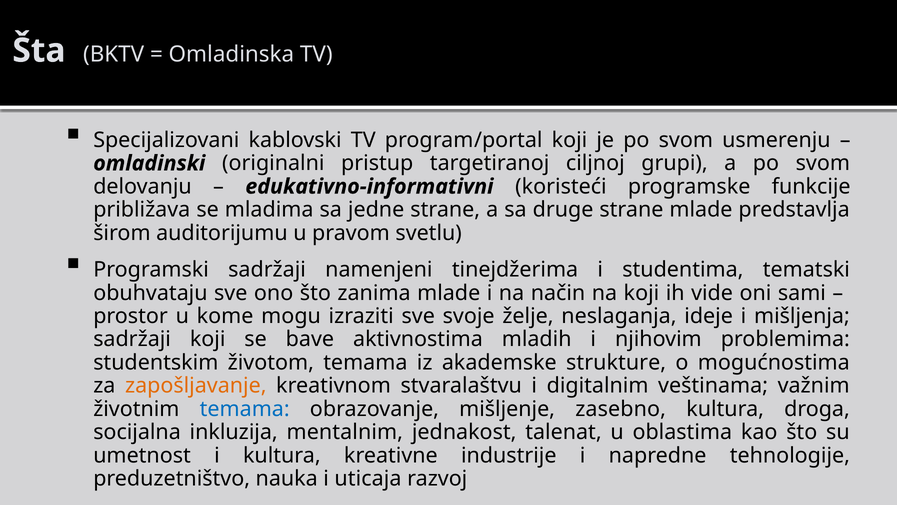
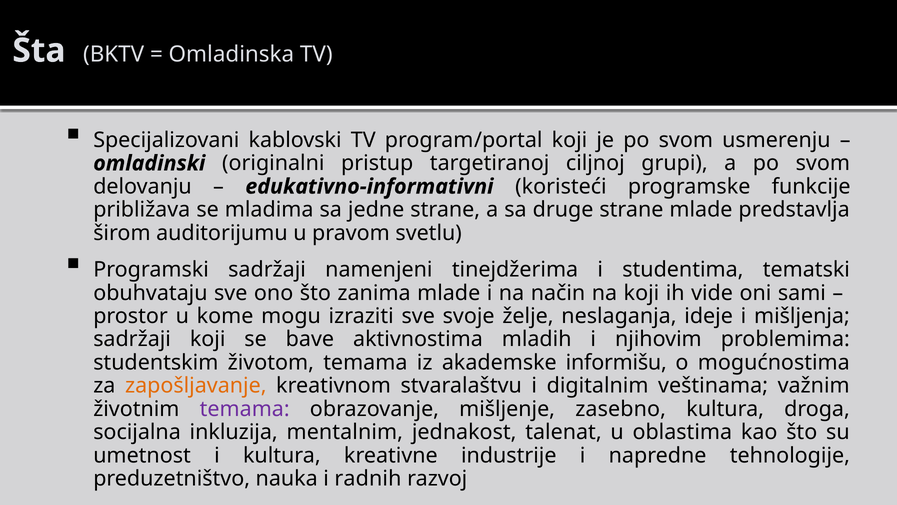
strukture: strukture -> informišu
temama at (245, 409) colour: blue -> purple
uticaja: uticaja -> radnih
